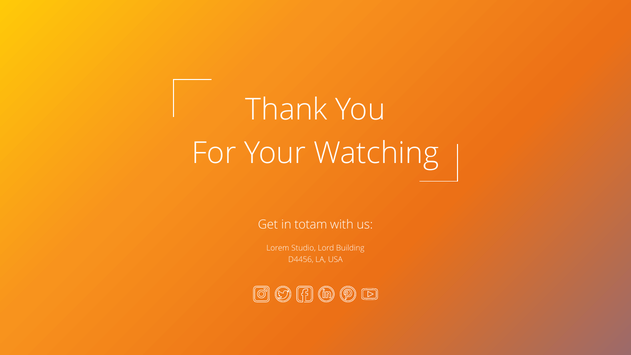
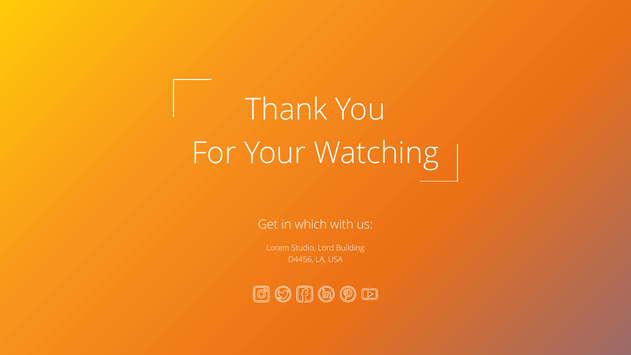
totam: totam -> which
